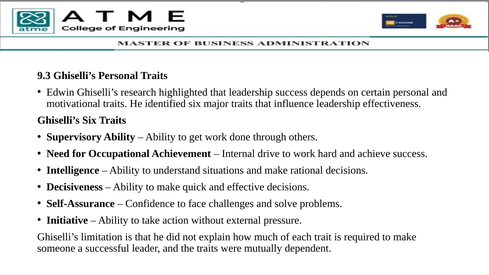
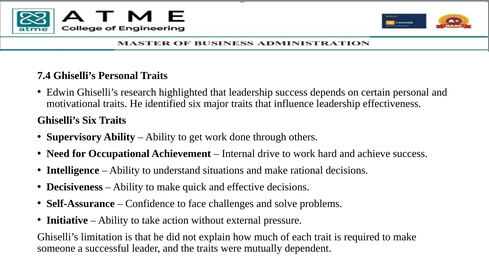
9.3: 9.3 -> 7.4
